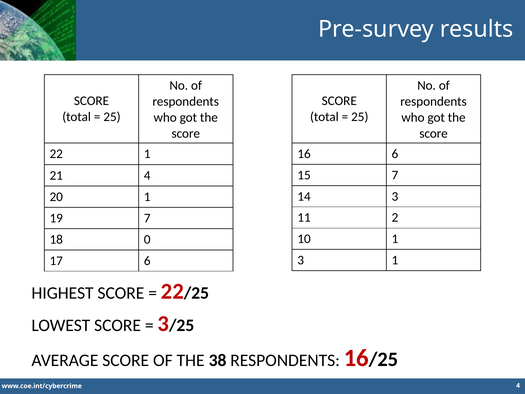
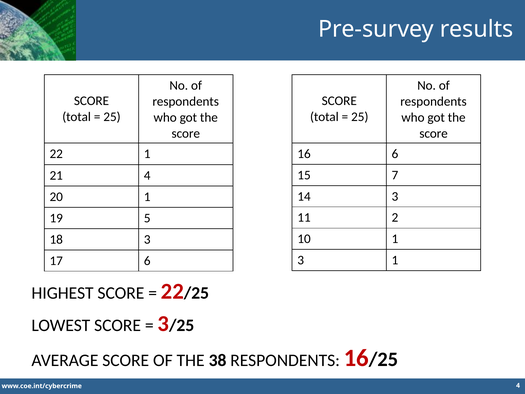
19 7: 7 -> 5
18 0: 0 -> 3
